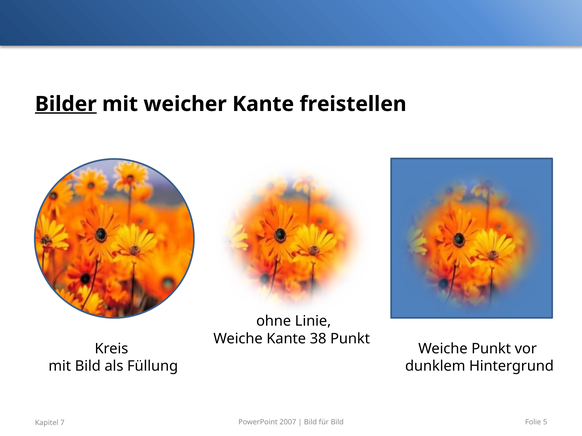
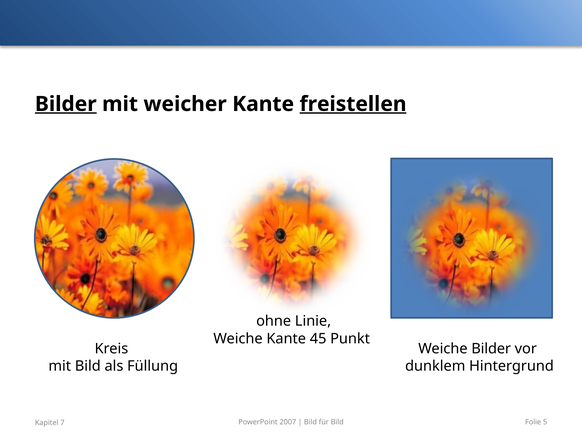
freistellen underline: none -> present
38: 38 -> 45
Weiche Punkt: Punkt -> Bilder
